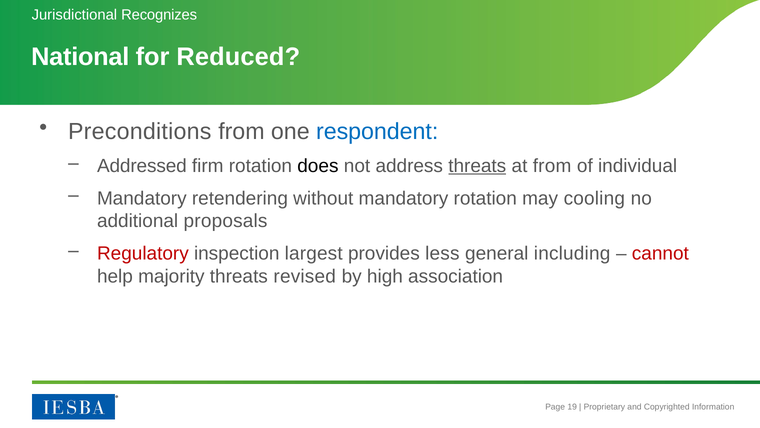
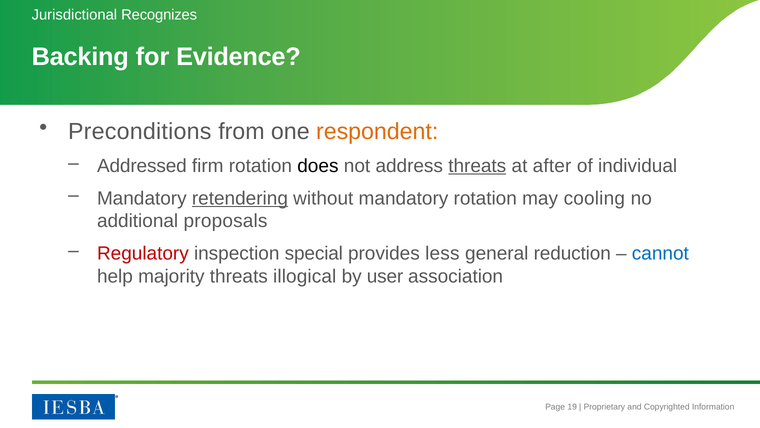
National: National -> Backing
Reduced: Reduced -> Evidence
respondent colour: blue -> orange
at from: from -> after
retendering underline: none -> present
largest: largest -> special
including: including -> reduction
cannot colour: red -> blue
revised: revised -> illogical
high: high -> user
